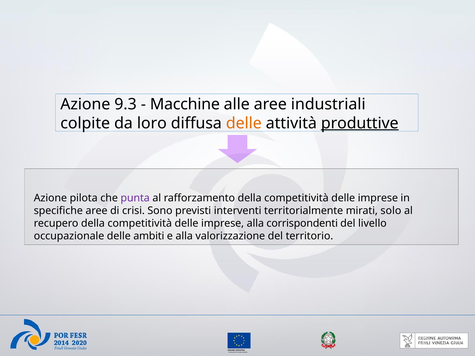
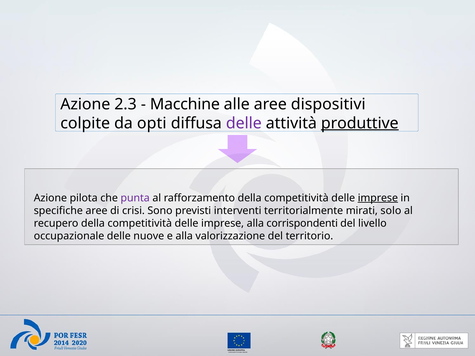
9.3: 9.3 -> 2.3
industriali: industriali -> dispositivi
loro: loro -> opti
delle at (244, 123) colour: orange -> purple
imprese at (378, 198) underline: none -> present
ambiti: ambiti -> nuove
